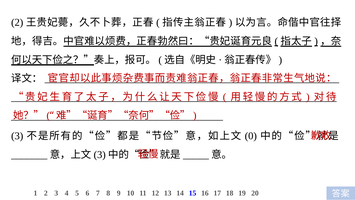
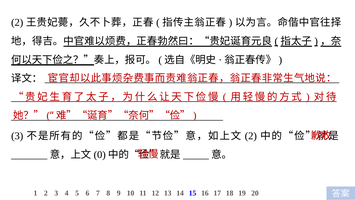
0 at (251, 136): 0 -> 2
3 at (100, 154): 3 -> 0
